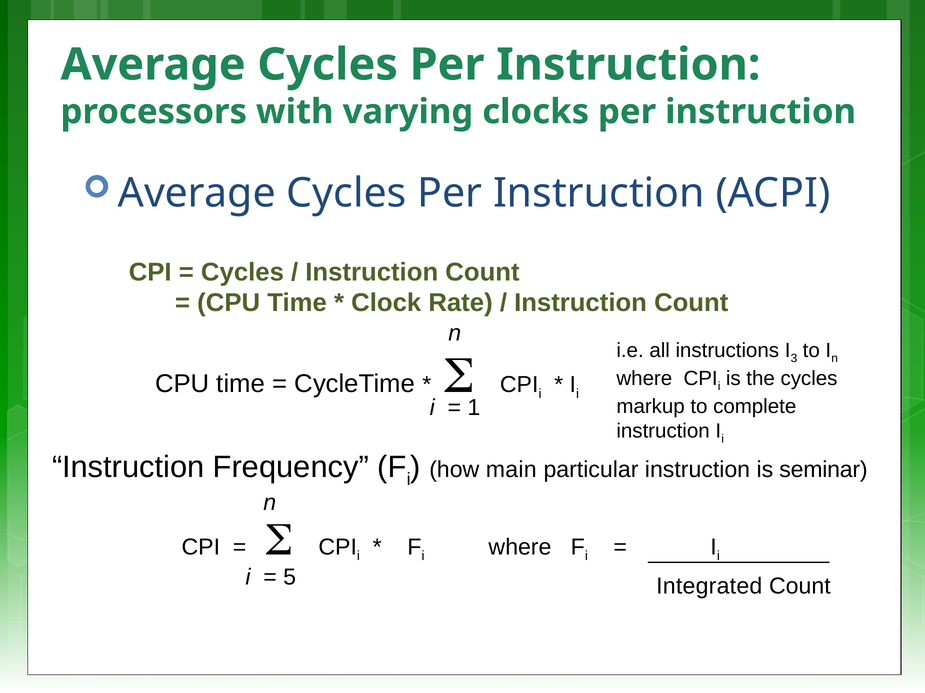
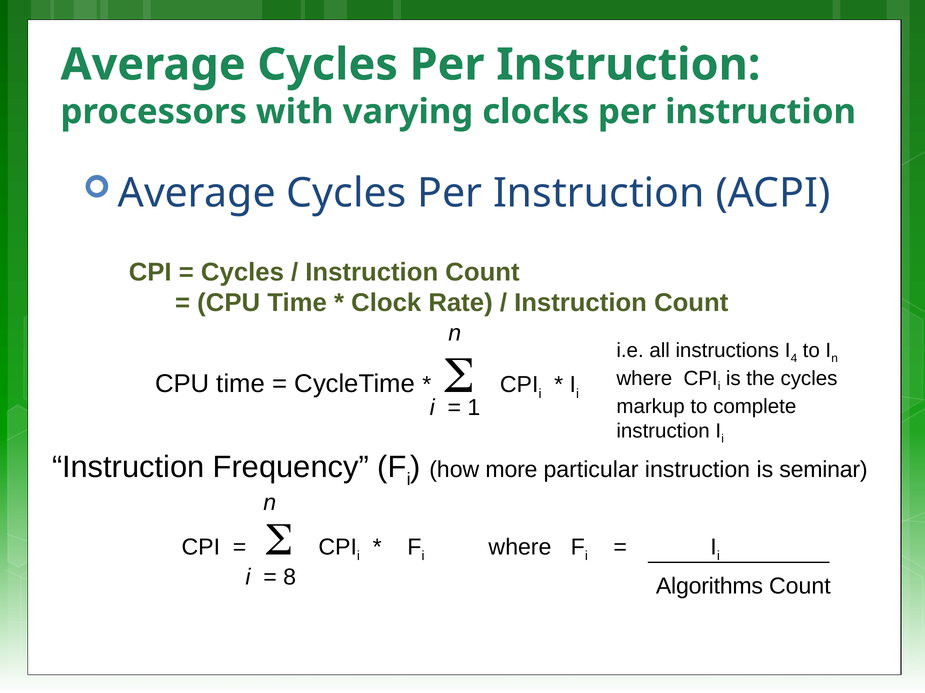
3: 3 -> 4
main: main -> more
5: 5 -> 8
Integrated: Integrated -> Algorithms
